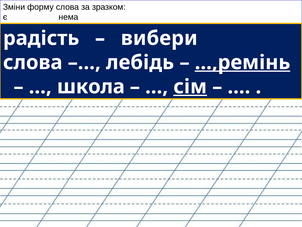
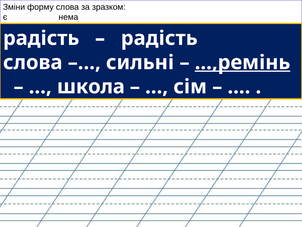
вибери at (159, 38): вибери -> радість
лебідь: лебідь -> сильні
сім underline: present -> none
